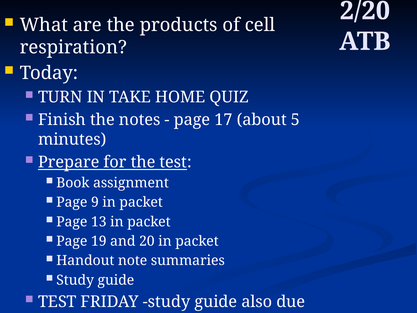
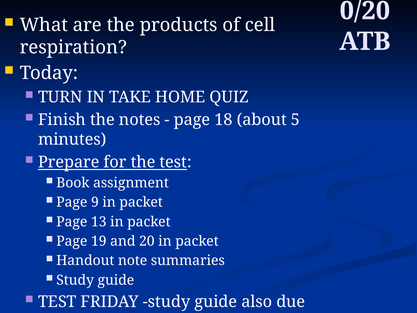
2/20: 2/20 -> 0/20
17: 17 -> 18
